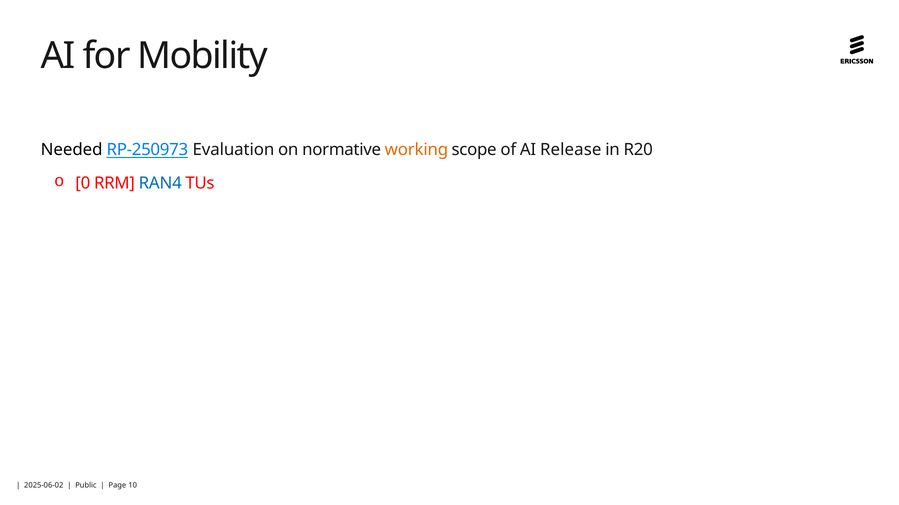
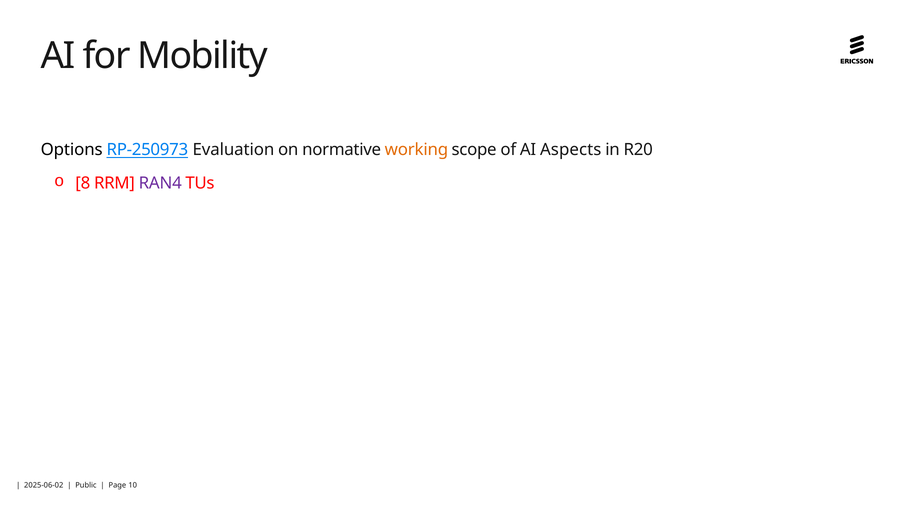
Needed: Needed -> Options
Release: Release -> Aspects
0: 0 -> 8
RAN4 colour: blue -> purple
